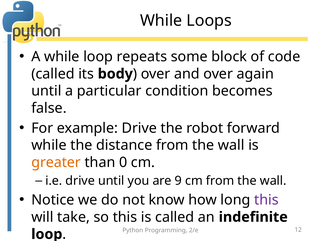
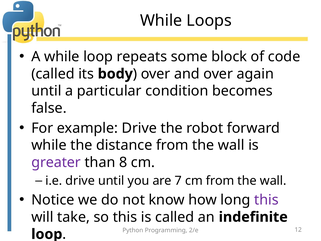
greater colour: orange -> purple
0: 0 -> 8
9: 9 -> 7
